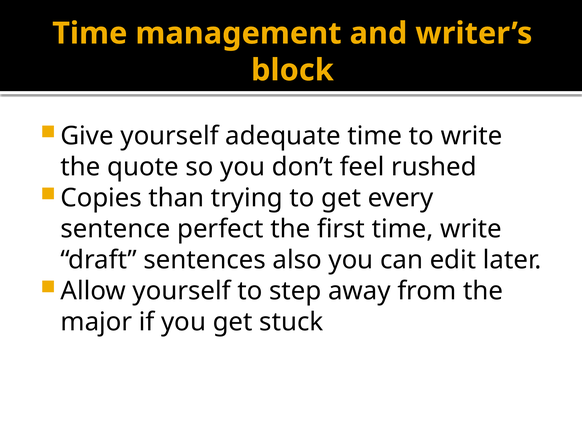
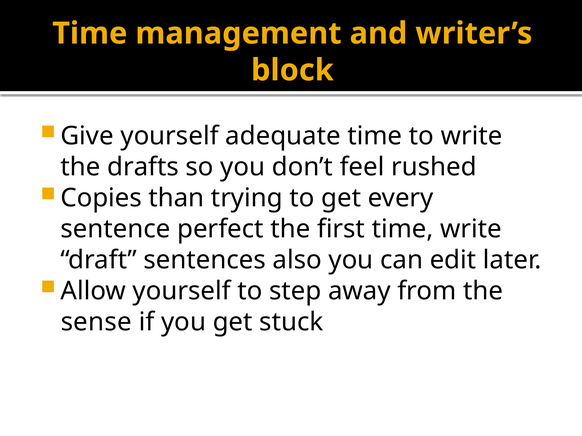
quote: quote -> drafts
major: major -> sense
